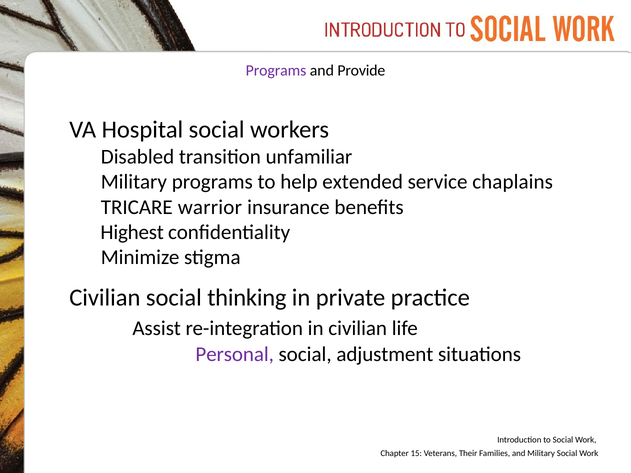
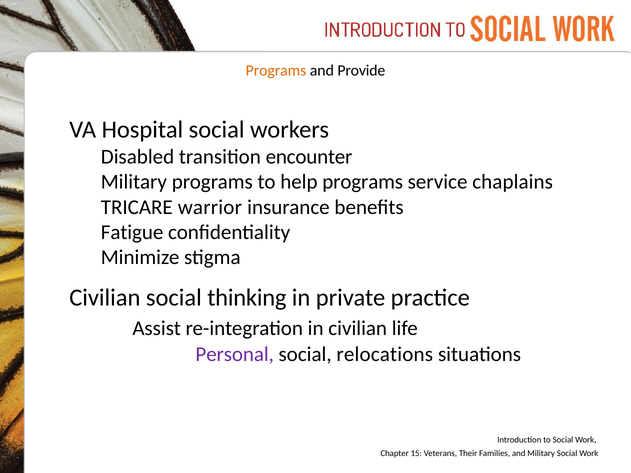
Programs at (276, 71) colour: purple -> orange
unfamiliar: unfamiliar -> encounter
help extended: extended -> programs
Highest: Highest -> Fatigue
adjustment: adjustment -> relocations
